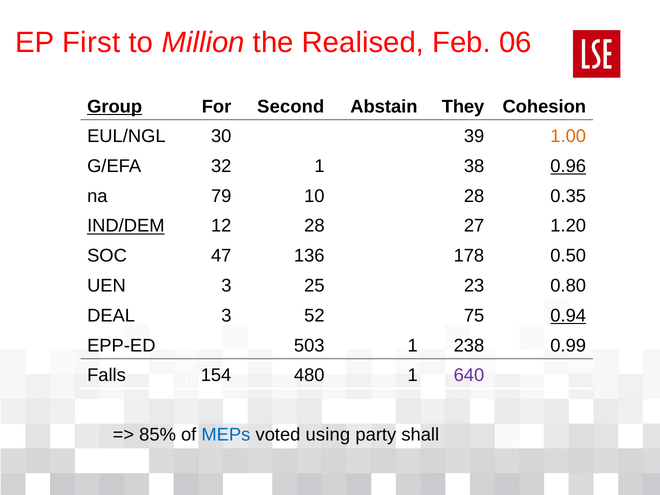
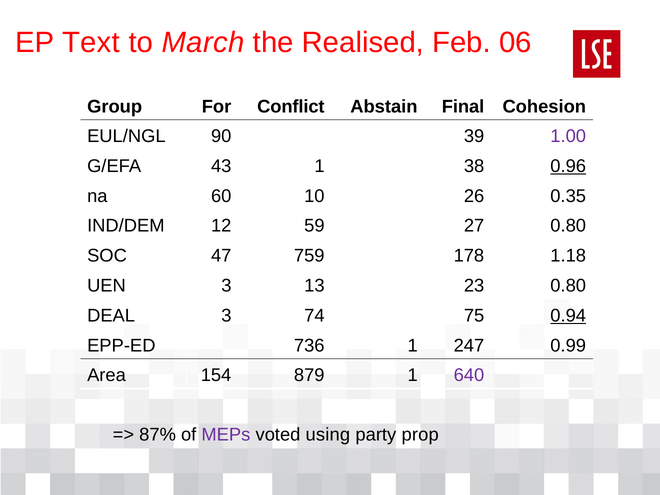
First: First -> Text
Million: Million -> March
Group underline: present -> none
Second: Second -> Conflict
They: They -> Final
30: 30 -> 90
1.00 colour: orange -> purple
32: 32 -> 43
79: 79 -> 60
10 28: 28 -> 26
IND/DEM underline: present -> none
12 28: 28 -> 59
27 1.20: 1.20 -> 0.80
136: 136 -> 759
0.50: 0.50 -> 1.18
25: 25 -> 13
52: 52 -> 74
503: 503 -> 736
238: 238 -> 247
Falls: Falls -> Area
480: 480 -> 879
85%: 85% -> 87%
MEPs colour: blue -> purple
shall: shall -> prop
